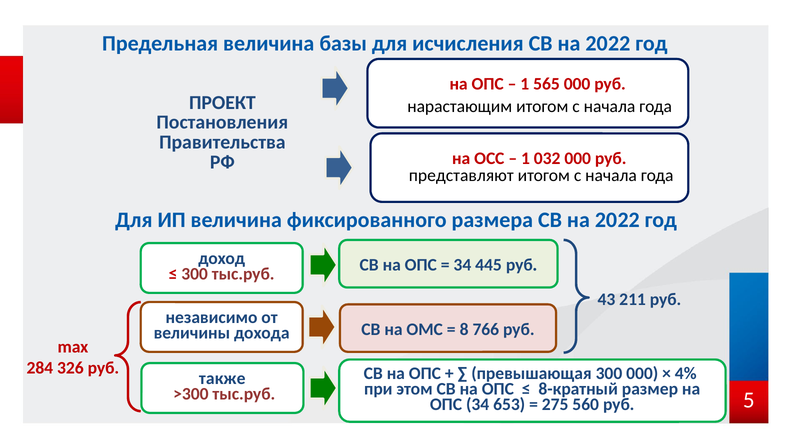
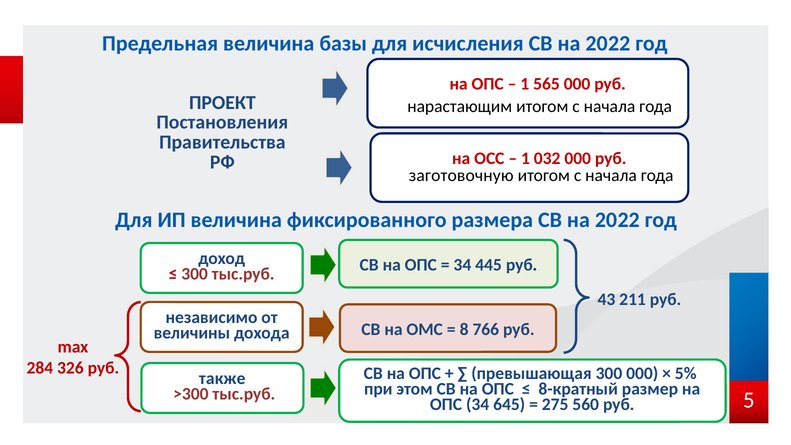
представляют: представляют -> заготовочную
4%: 4% -> 5%
653: 653 -> 645
